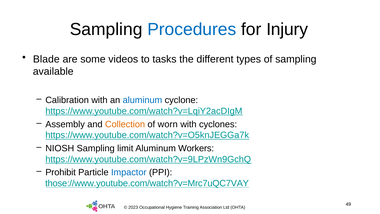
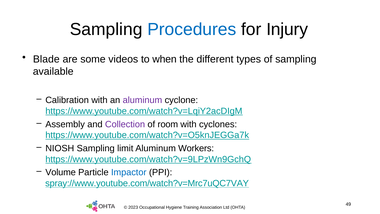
tasks: tasks -> when
aluminum at (142, 100) colour: blue -> purple
Collection colour: orange -> purple
worn: worn -> room
Prohibit: Prohibit -> Volume
those://www.youtube.com/watch?v=Mrc7uQC7VAY: those://www.youtube.com/watch?v=Mrc7uQC7VAY -> spray://www.youtube.com/watch?v=Mrc7uQC7VAY
